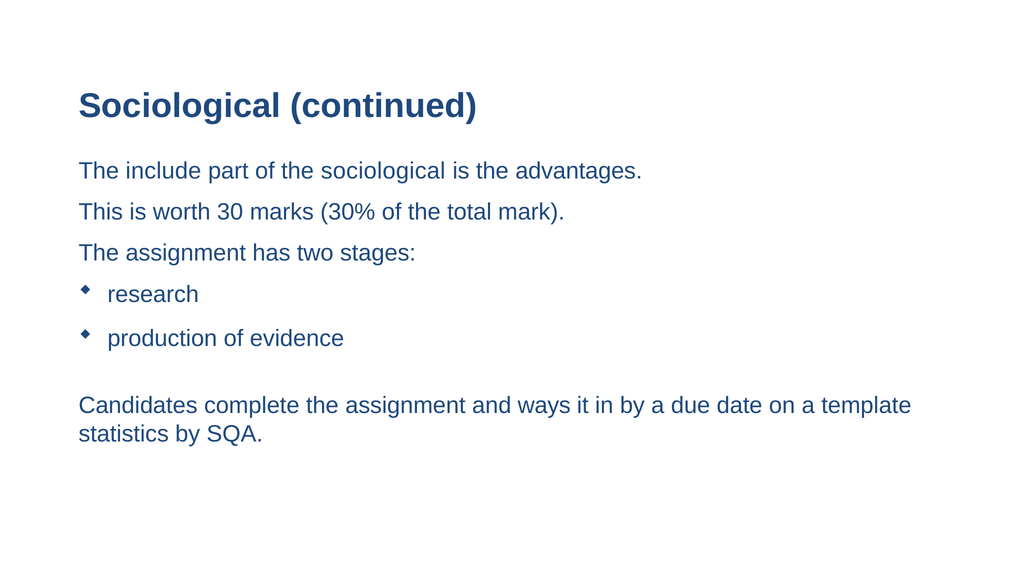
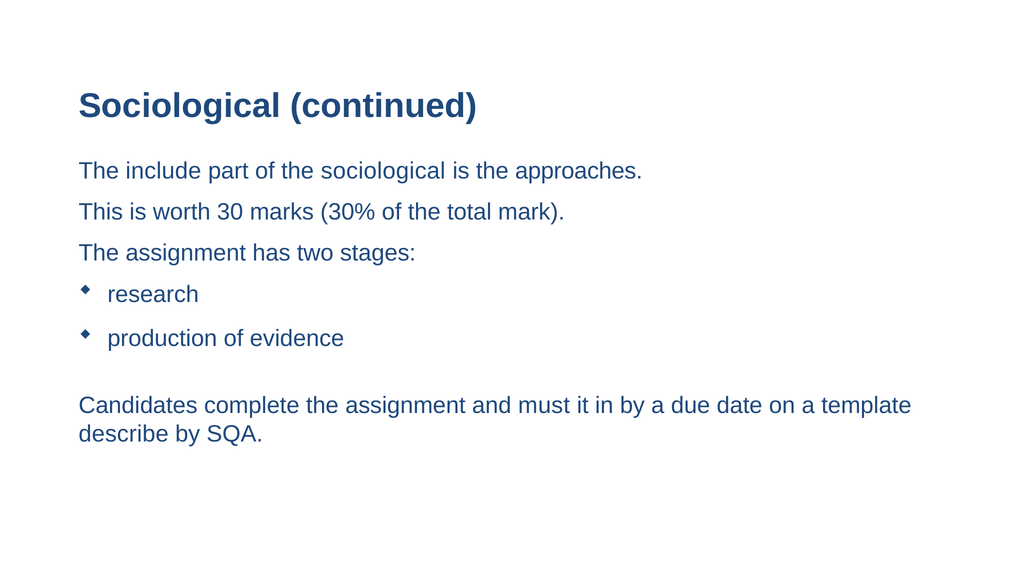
advantages: advantages -> approaches
ways: ways -> must
statistics: statistics -> describe
